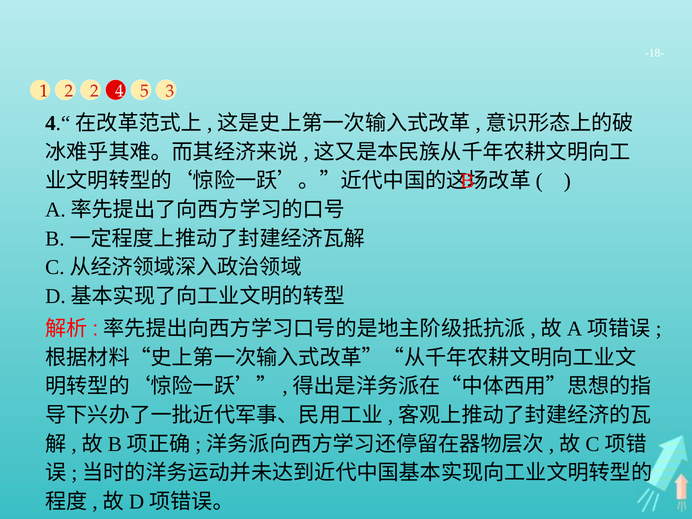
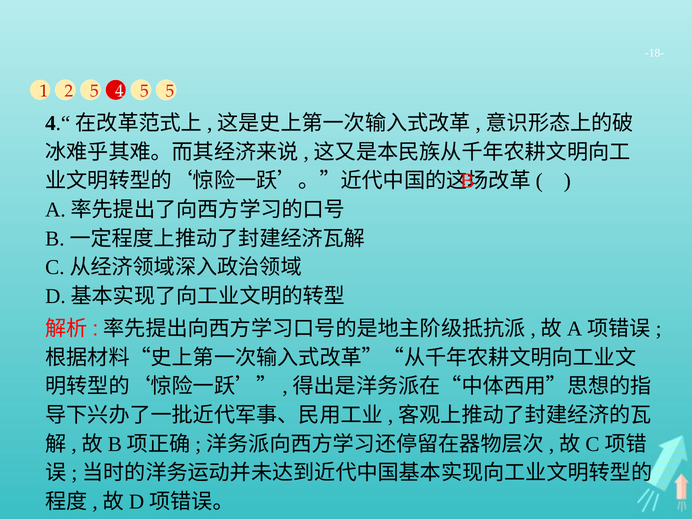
2 2: 2 -> 5
5 3: 3 -> 5
